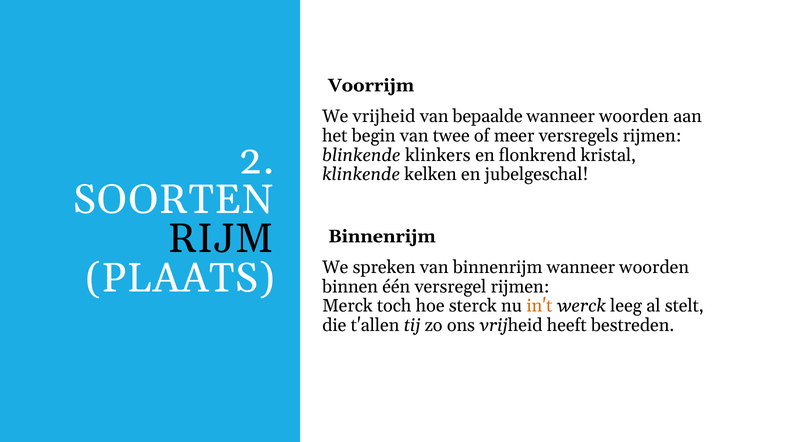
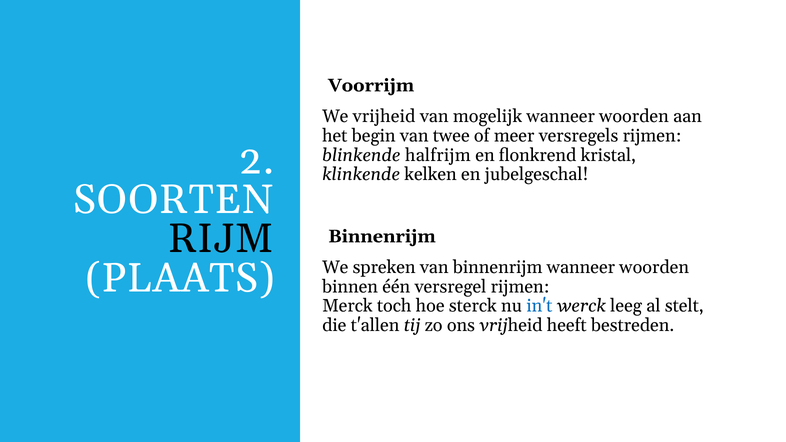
bepaalde: bepaalde -> mogelijk
klinkers: klinkers -> halfrijm
in't colour: orange -> blue
